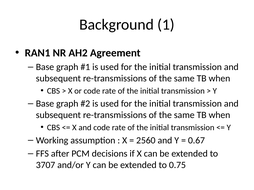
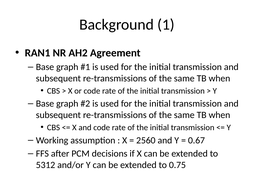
3707: 3707 -> 5312
